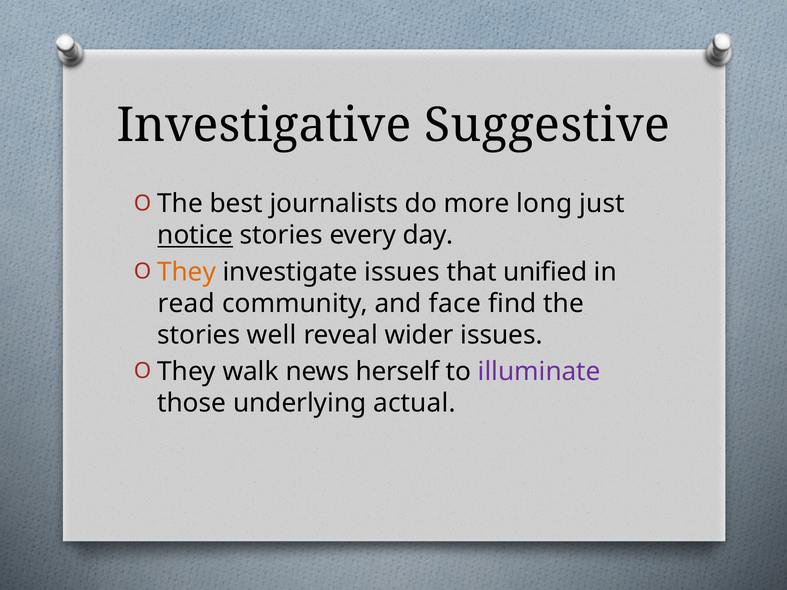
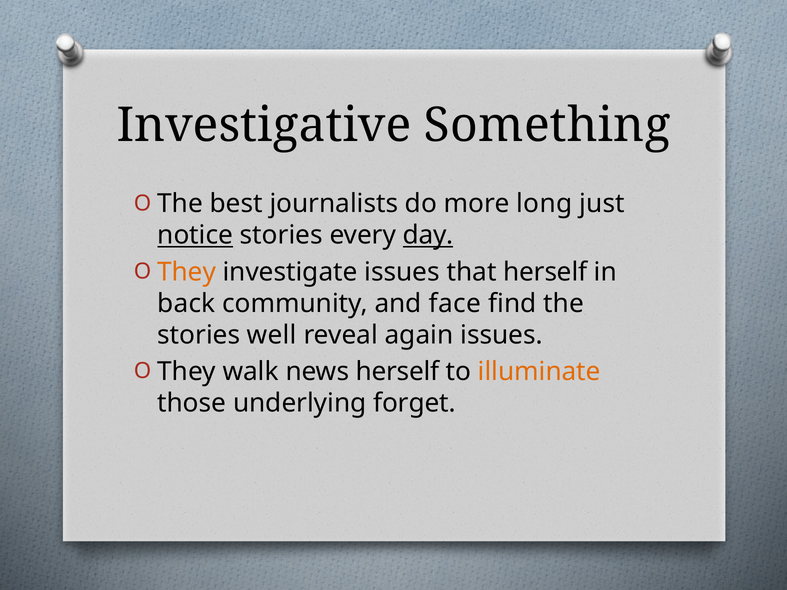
Suggestive: Suggestive -> Something
day underline: none -> present
that unified: unified -> herself
read: read -> back
wider: wider -> again
illuminate colour: purple -> orange
actual: actual -> forget
